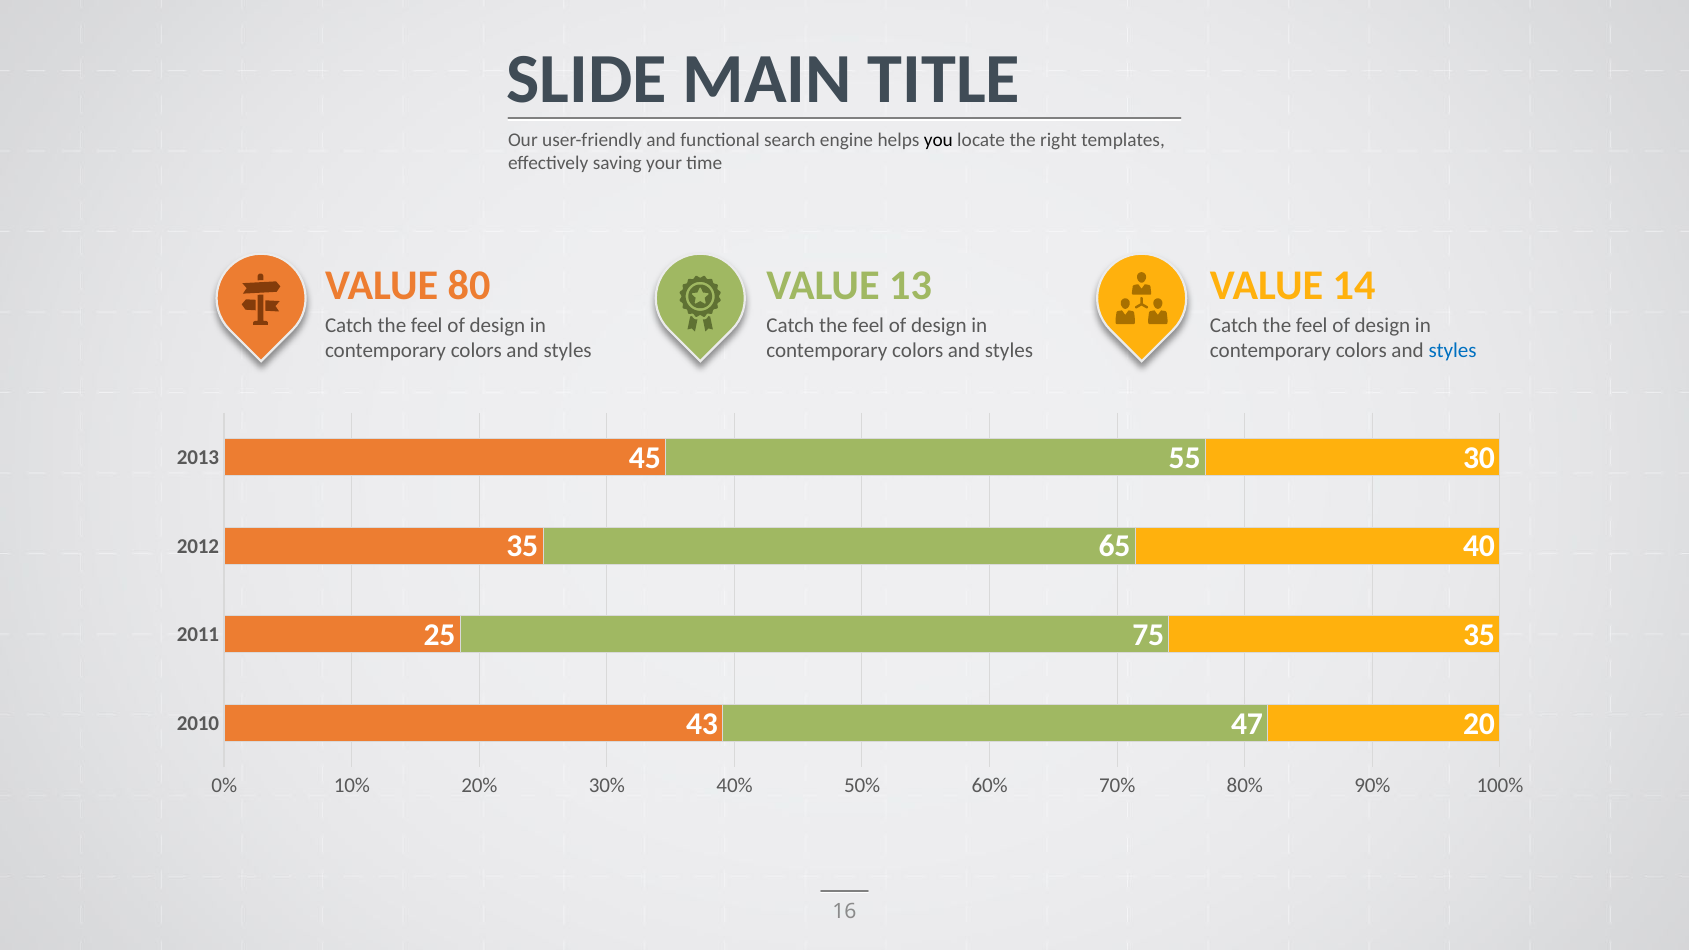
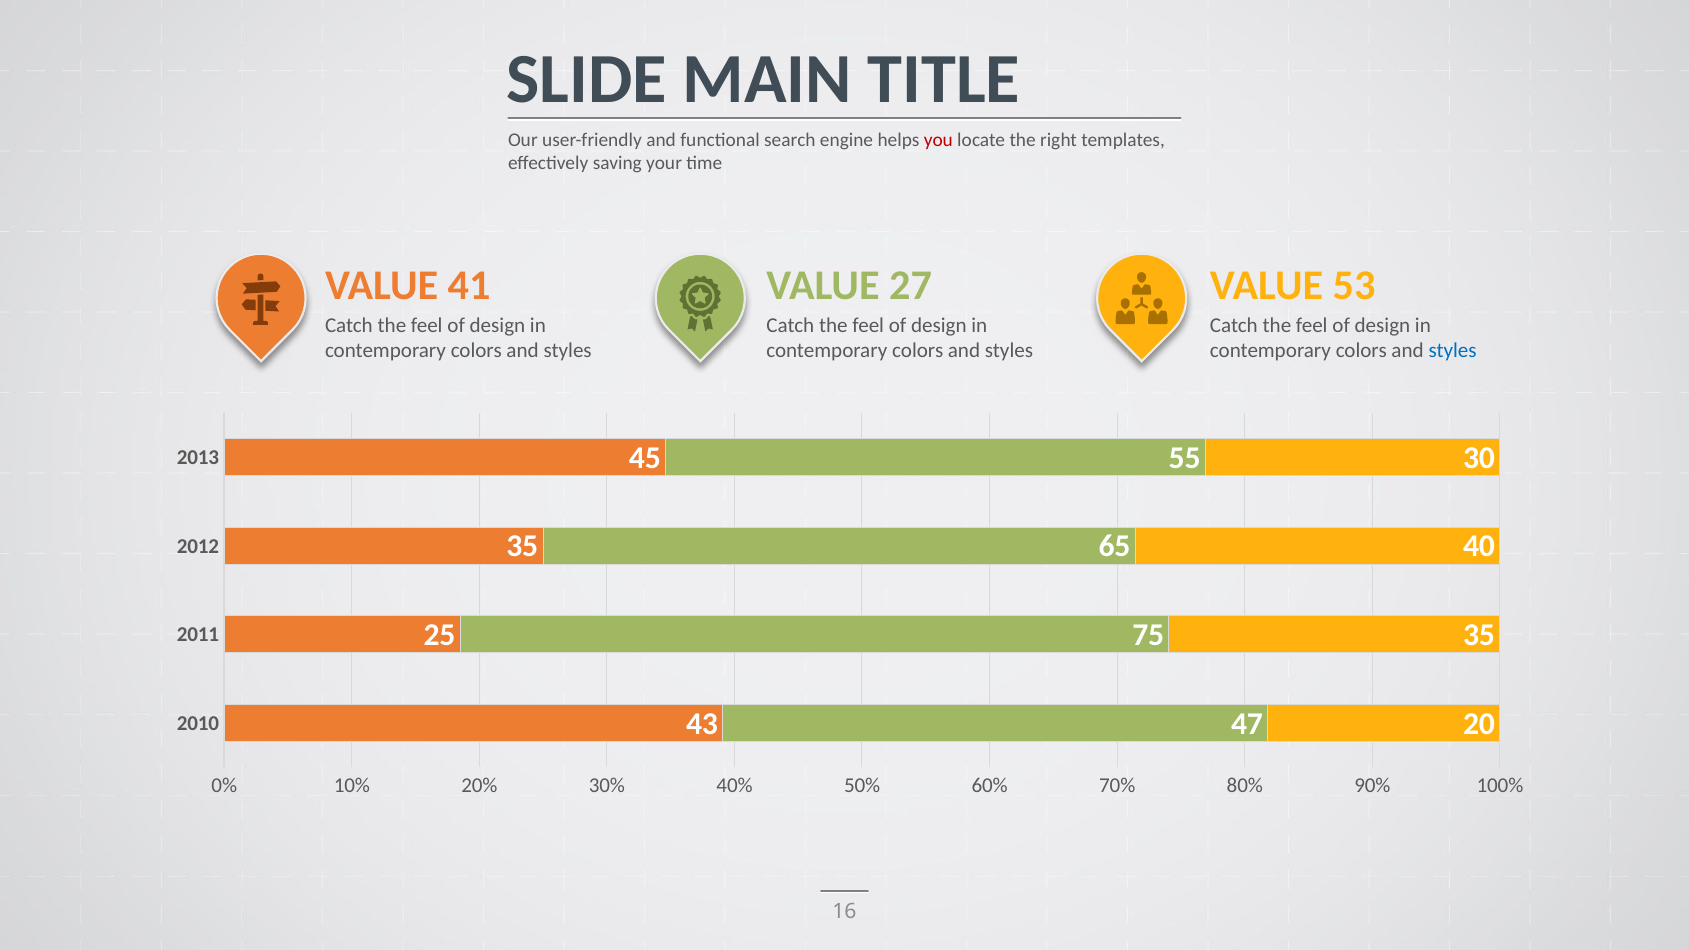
you colour: black -> red
80: 80 -> 41
13: 13 -> 27
14: 14 -> 53
